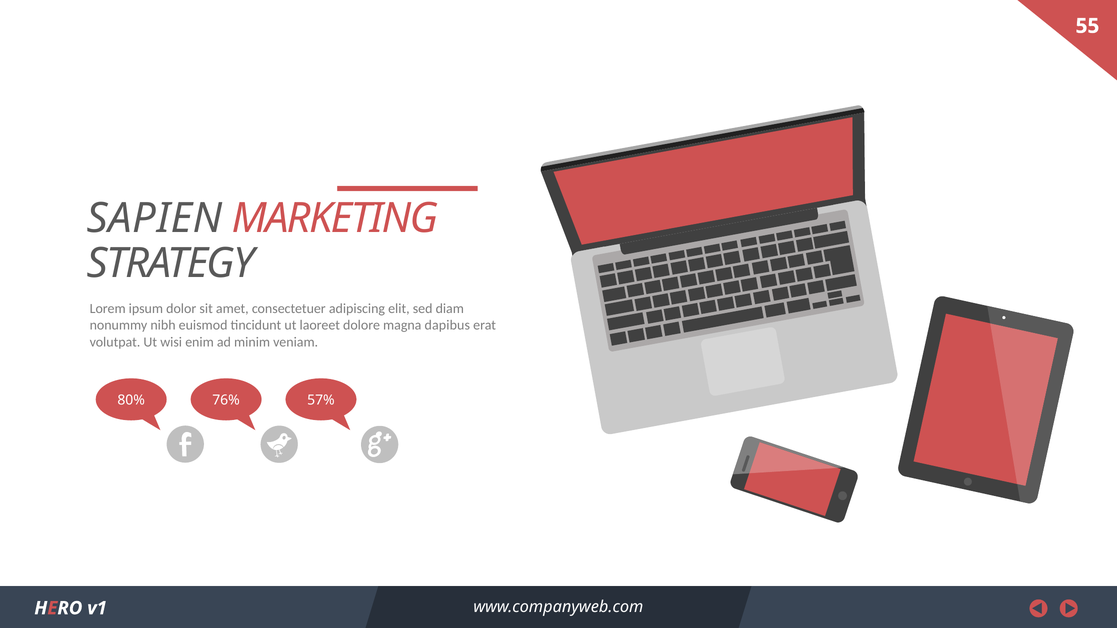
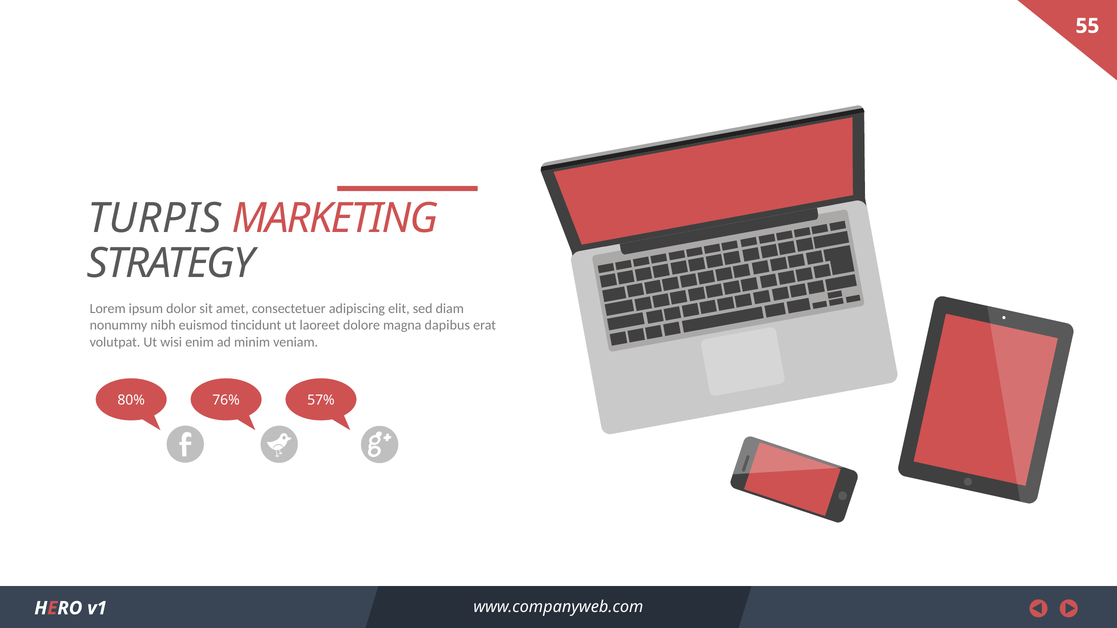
SAPIEN: SAPIEN -> TURPIS
